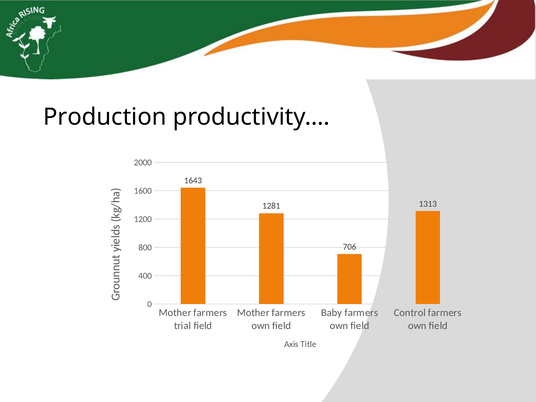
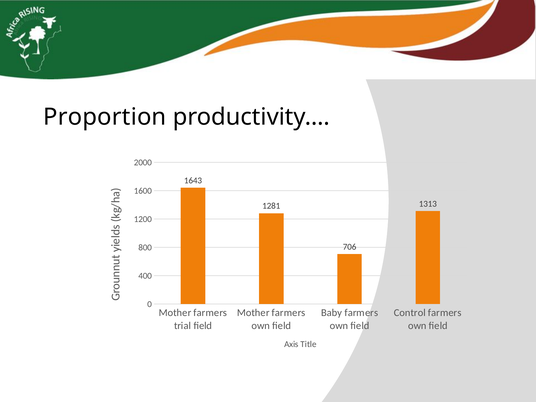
Production: Production -> Proportion
